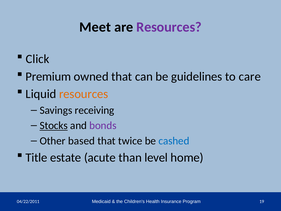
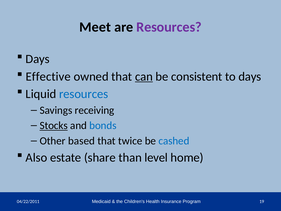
Click at (38, 59): Click -> Days
Premium: Premium -> Effective
can underline: none -> present
guidelines: guidelines -> consistent
to care: care -> days
resources at (84, 94) colour: orange -> blue
bonds colour: purple -> blue
Title: Title -> Also
acute: acute -> share
